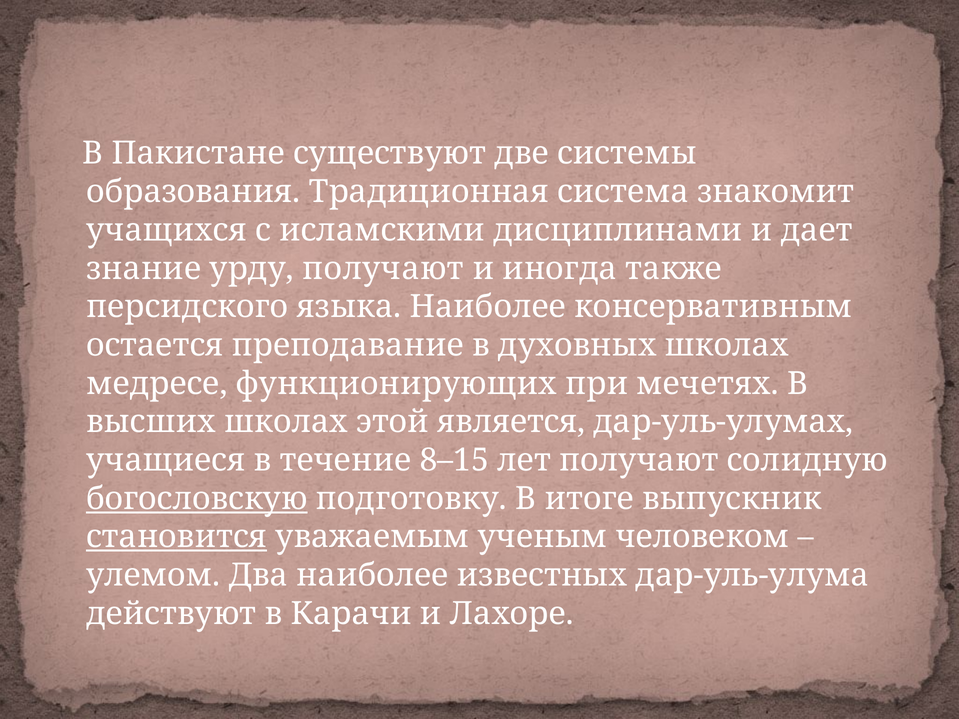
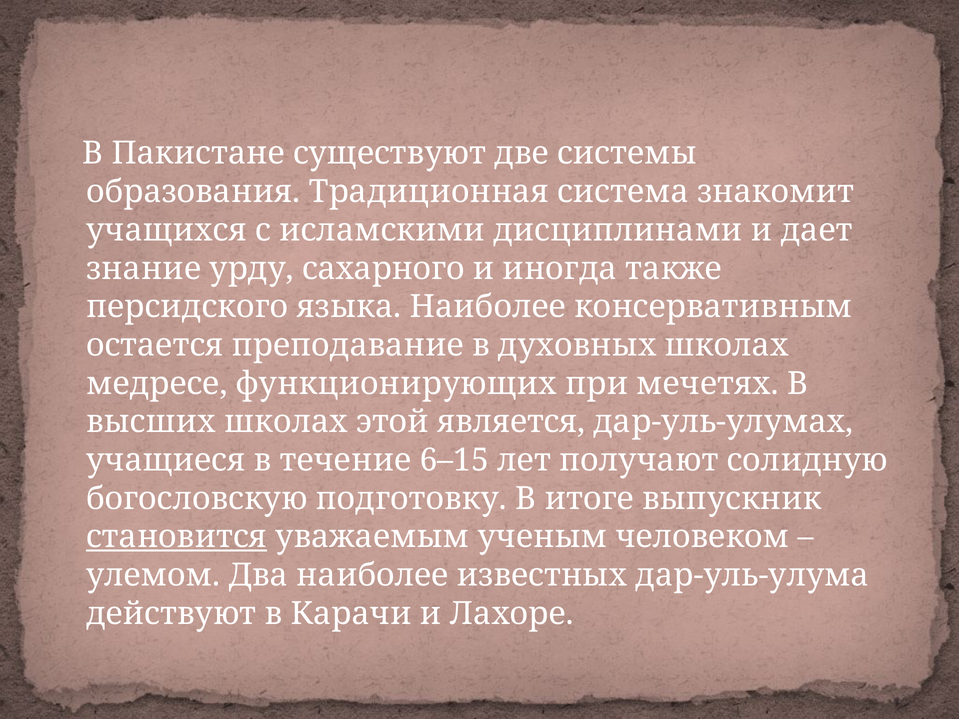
урду получают: получают -> сахарного
8–15: 8–15 -> 6–15
богословскую underline: present -> none
